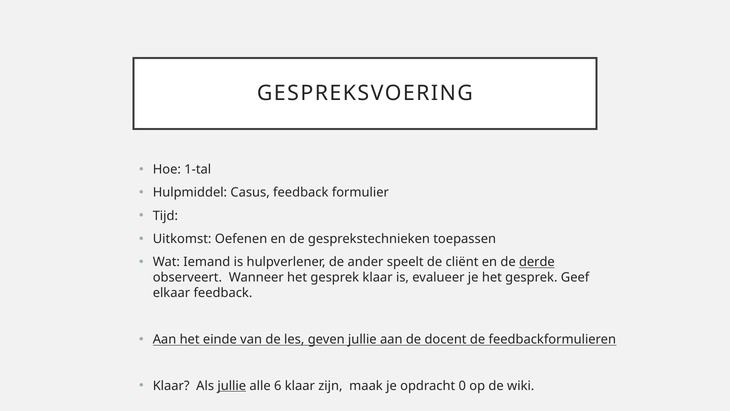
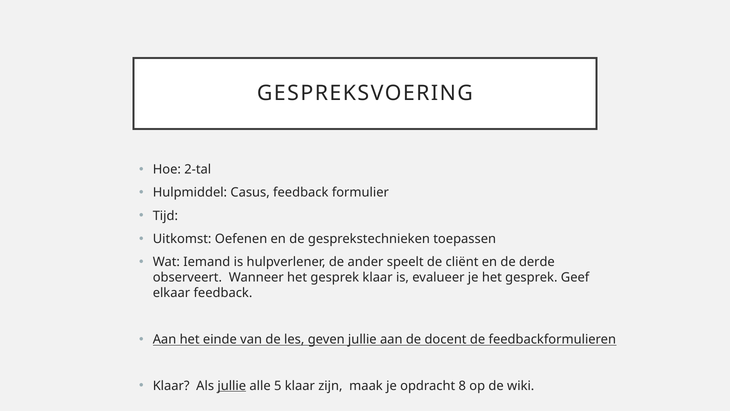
1-tal: 1-tal -> 2-tal
derde underline: present -> none
6: 6 -> 5
0: 0 -> 8
